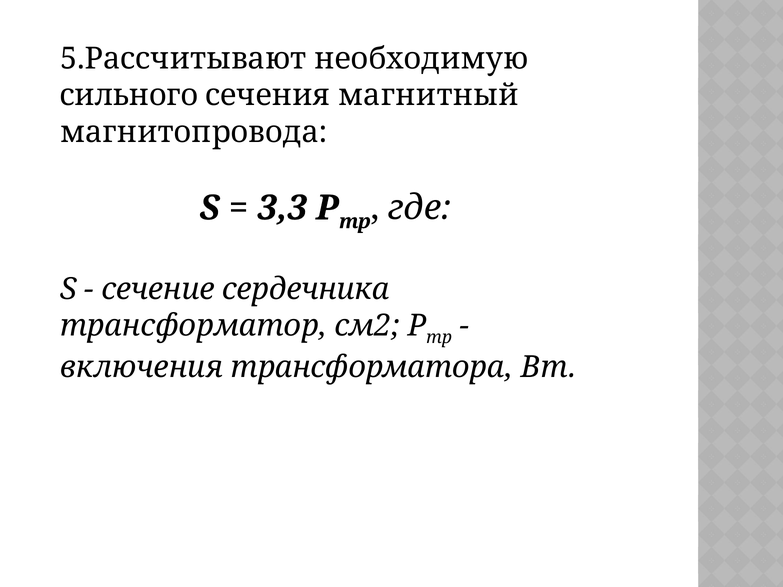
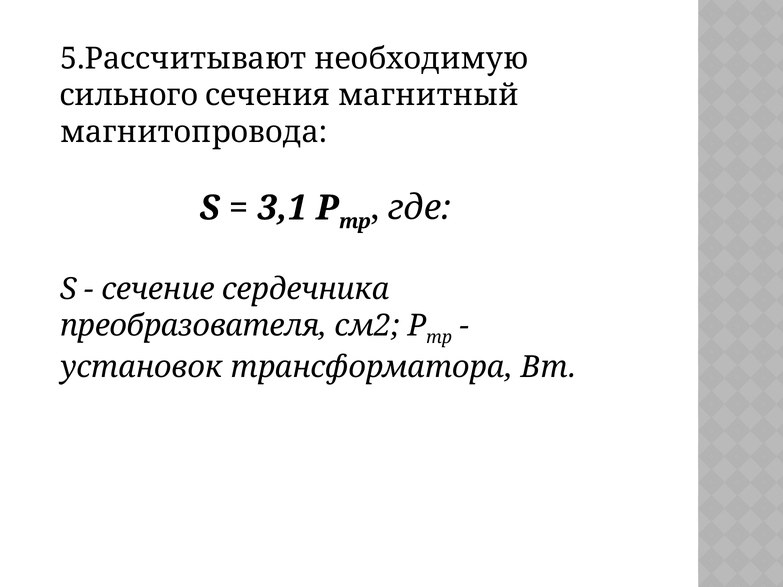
3,3: 3,3 -> 3,1
трансформатор: трансформатор -> преобразователя
включения: включения -> установок
